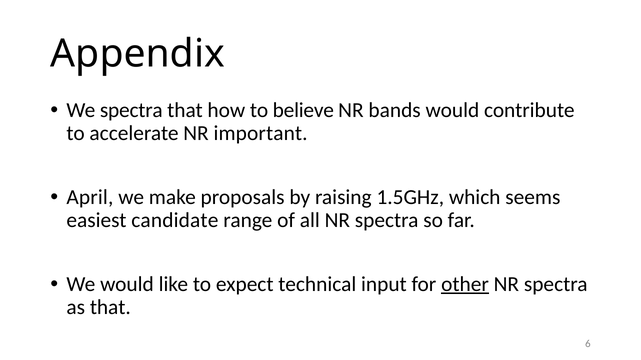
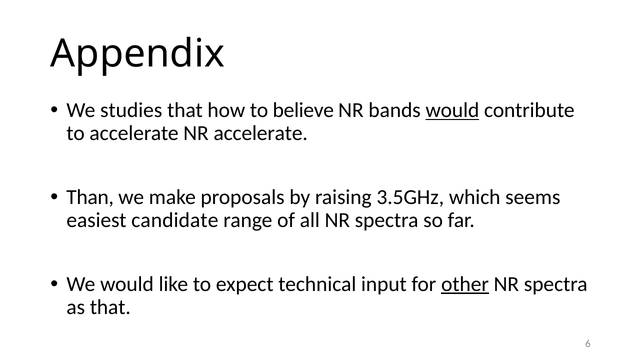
We spectra: spectra -> studies
would at (452, 111) underline: none -> present
NR important: important -> accelerate
April: April -> Than
1.5GHz: 1.5GHz -> 3.5GHz
